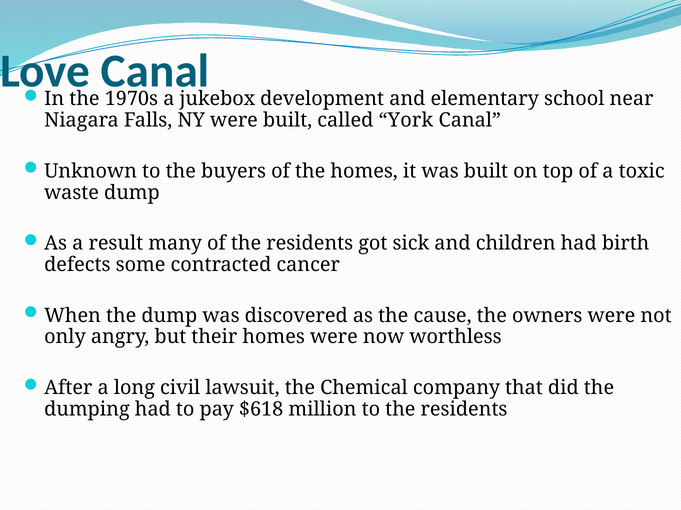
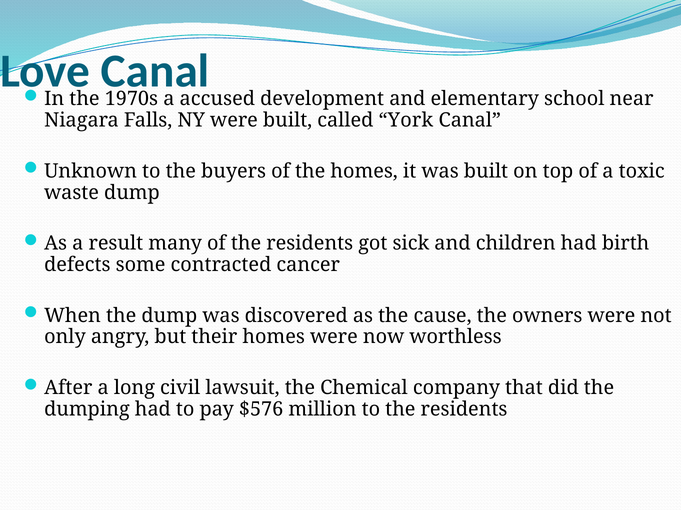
jukebox: jukebox -> accused
$618: $618 -> $576
